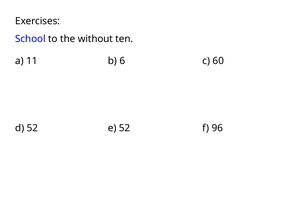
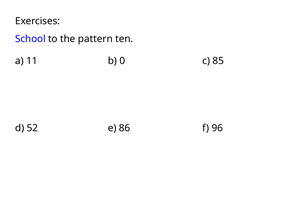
without: without -> pattern
6: 6 -> 0
60: 60 -> 85
e 52: 52 -> 86
